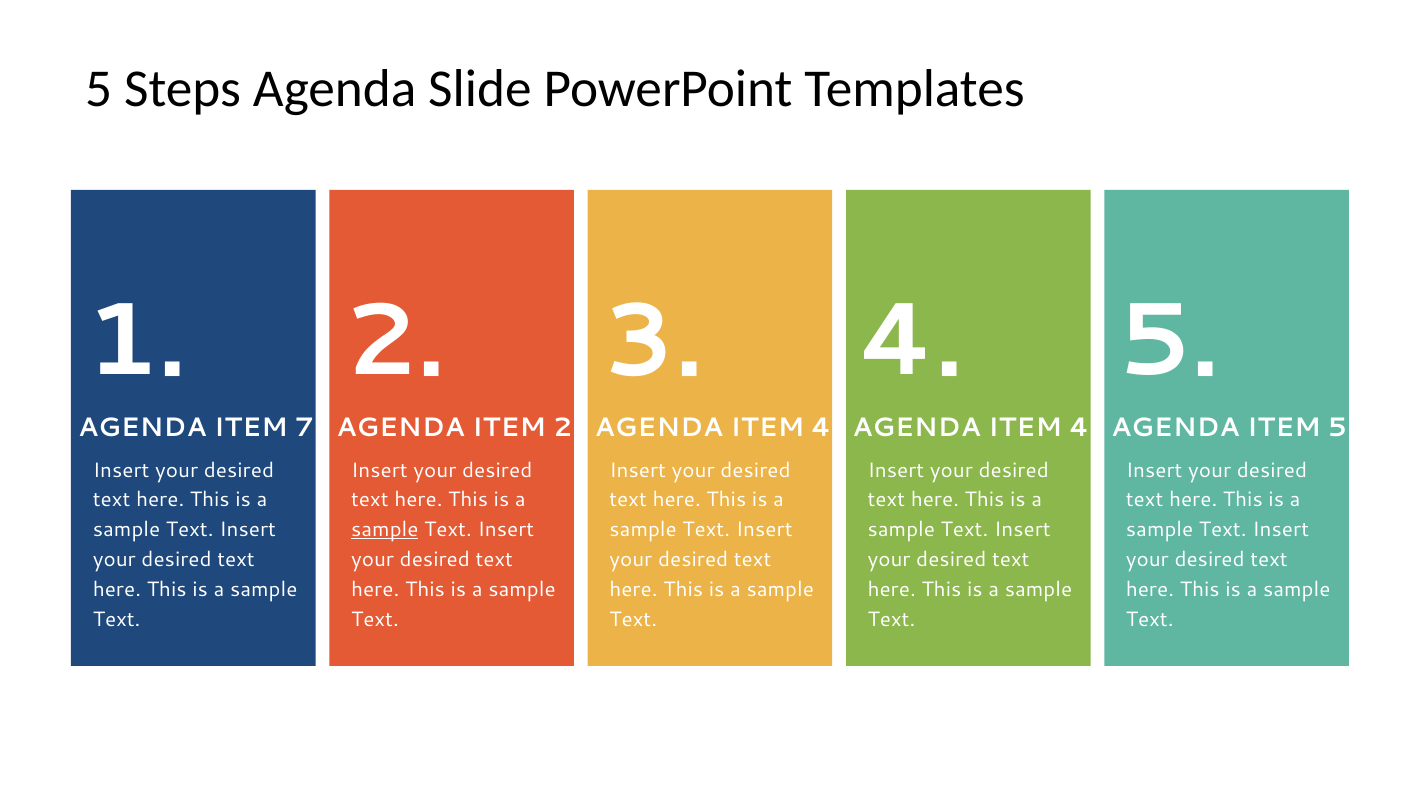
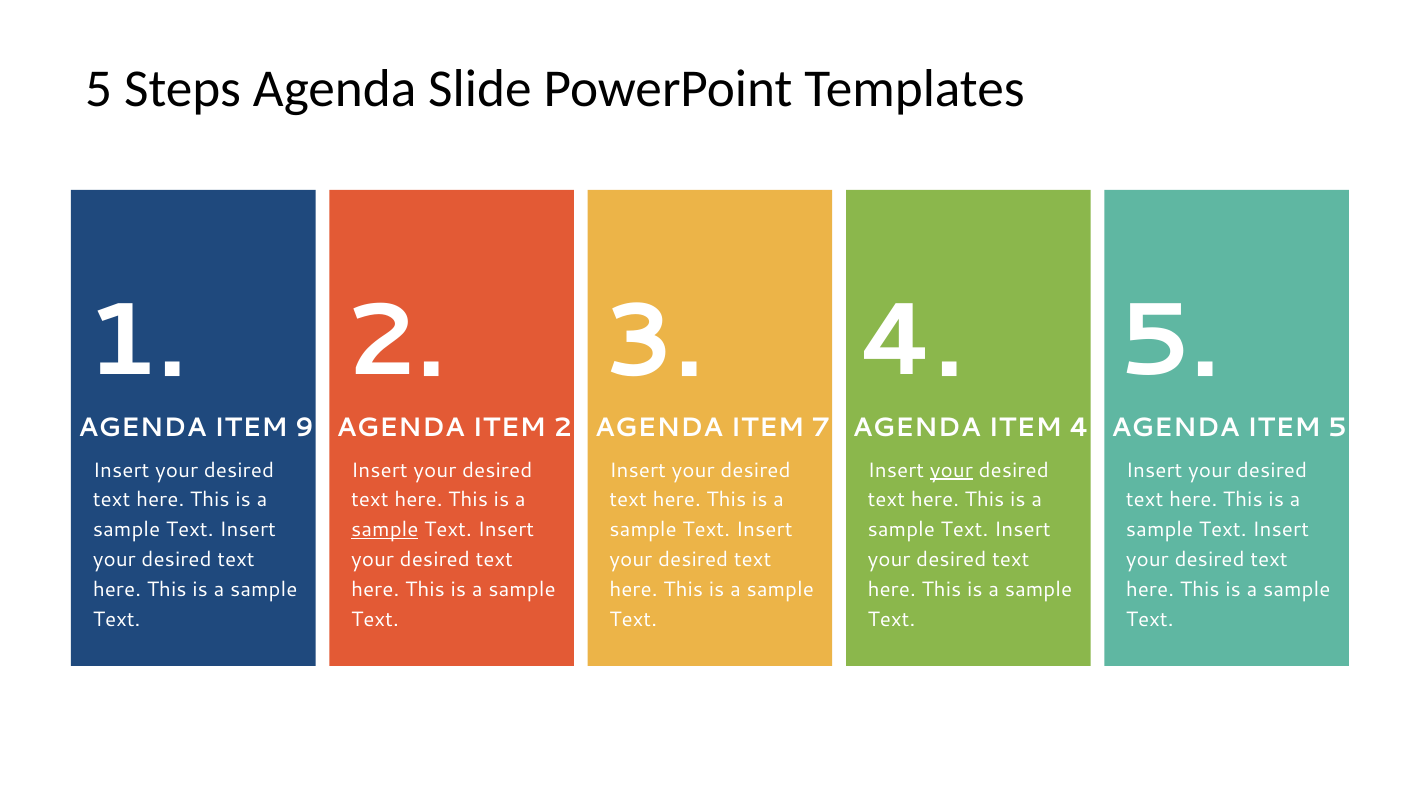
7: 7 -> 9
4 at (821, 428): 4 -> 7
your at (951, 470) underline: none -> present
